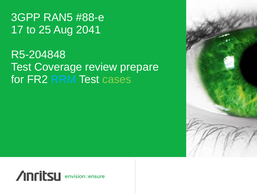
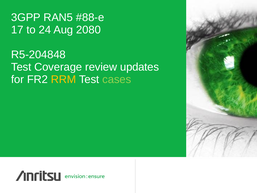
25: 25 -> 24
2041: 2041 -> 2080
prepare: prepare -> updates
RRM colour: light blue -> yellow
